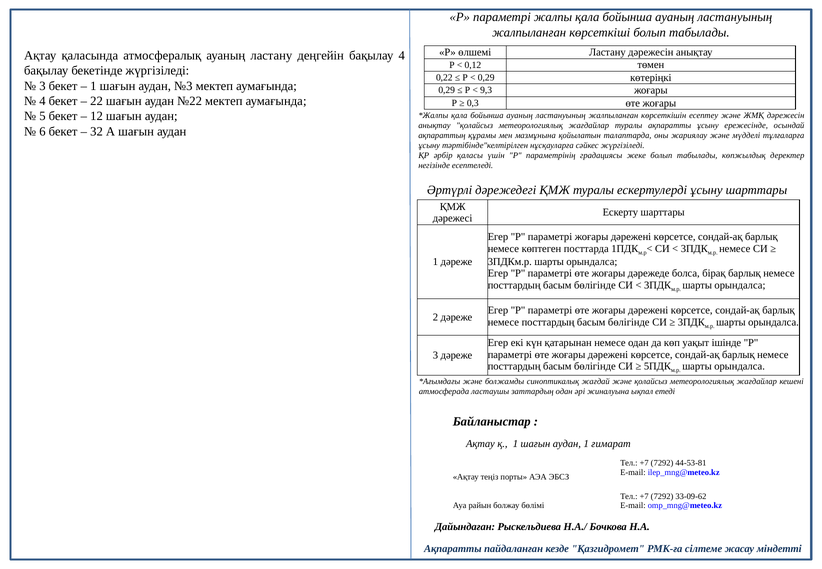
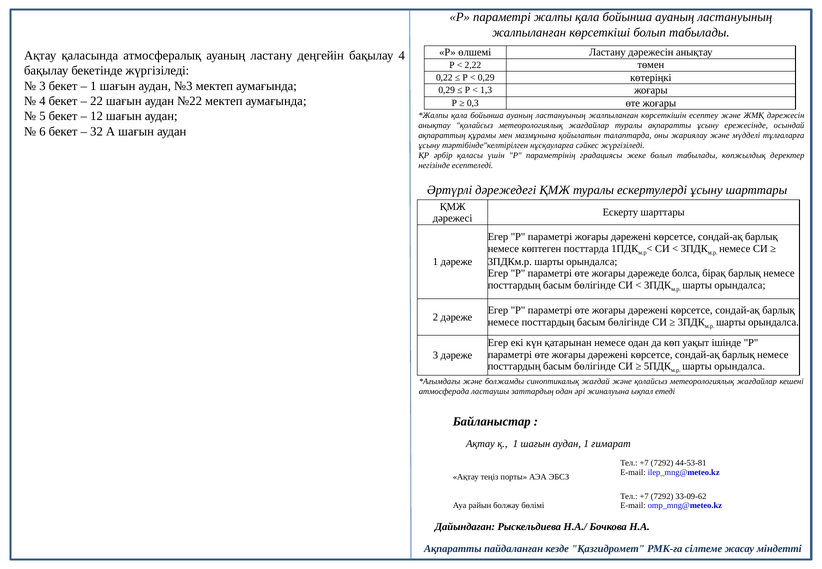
0,12: 0,12 -> 2,22
9,3: 9,3 -> 1,3
